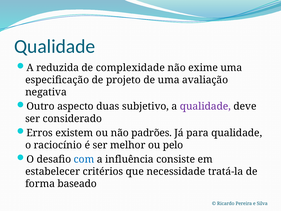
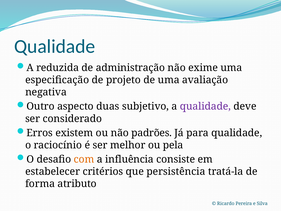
complexidade: complexidade -> administração
pelo: pelo -> pela
com colour: blue -> orange
necessidade: necessidade -> persistência
baseado: baseado -> atributo
